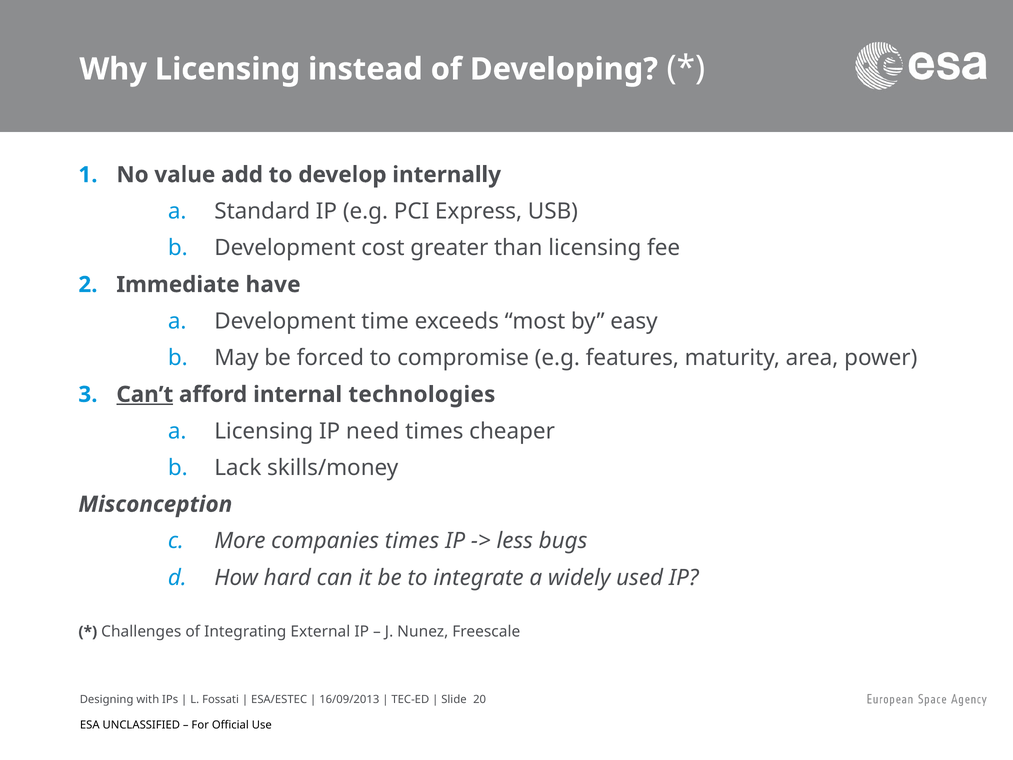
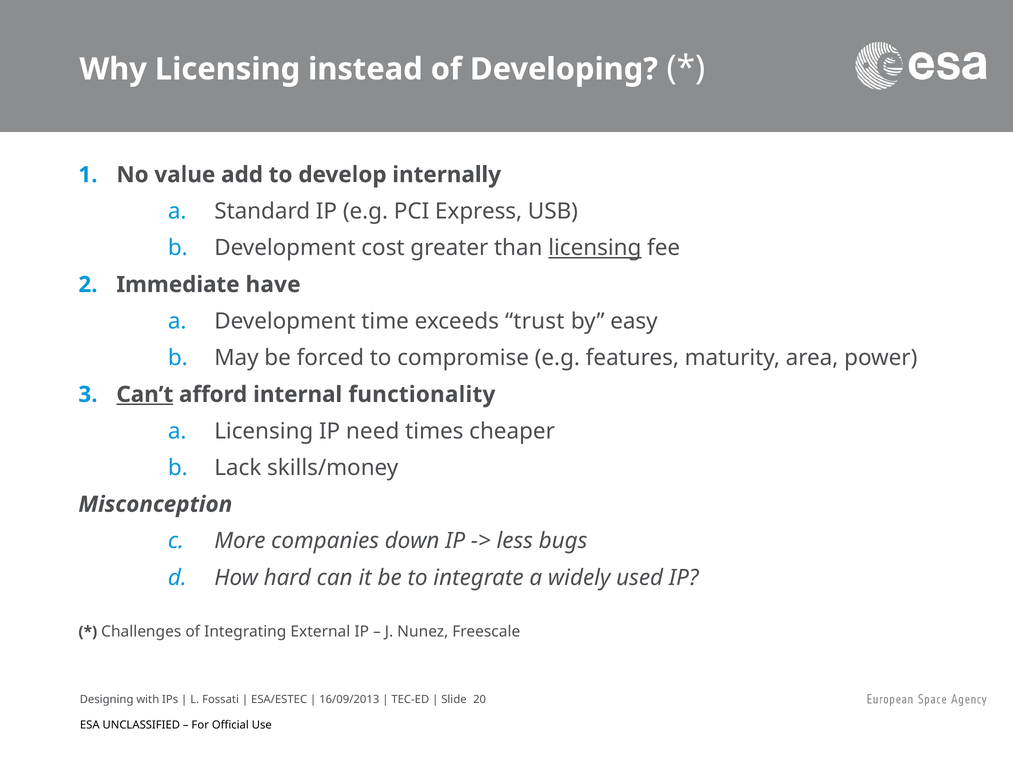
licensing at (595, 248) underline: none -> present
most: most -> trust
technologies: technologies -> functionality
companies times: times -> down
